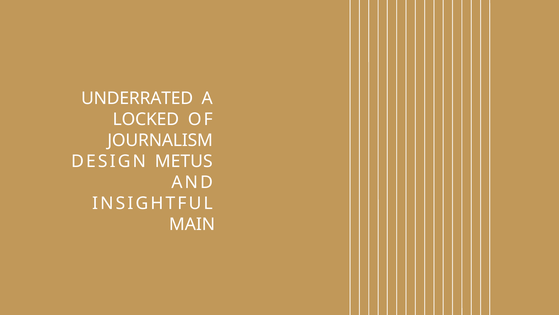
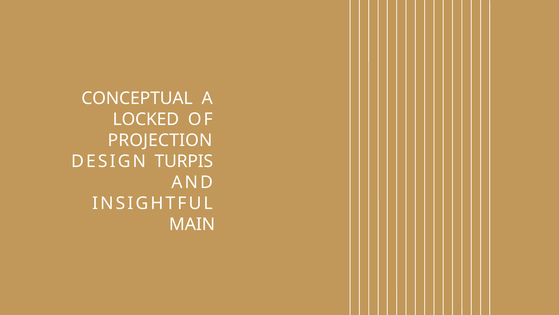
UNDERRATED: UNDERRATED -> CONCEPTUAL
JOURNALISM: JOURNALISM -> PROJECTION
METUS: METUS -> TURPIS
